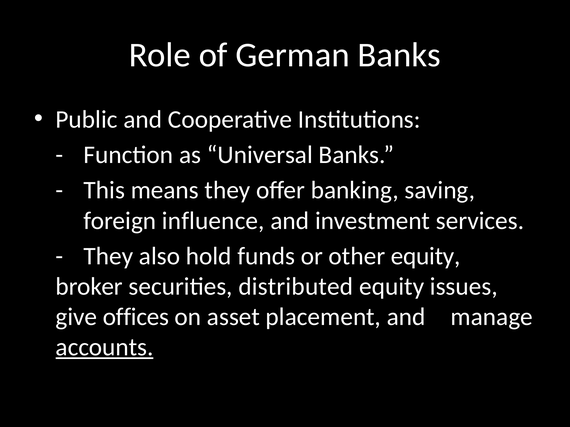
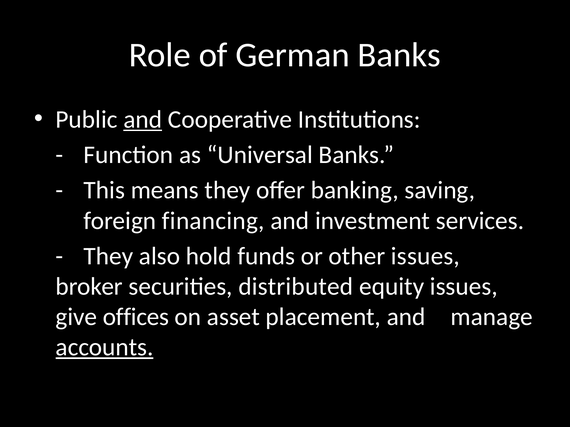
and at (143, 120) underline: none -> present
influence: influence -> financing
other equity: equity -> issues
